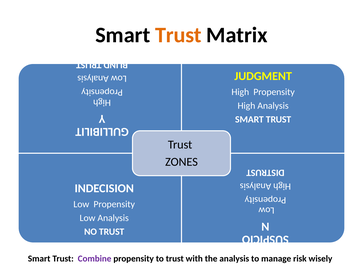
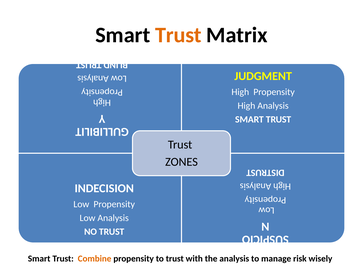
Combine colour: purple -> orange
